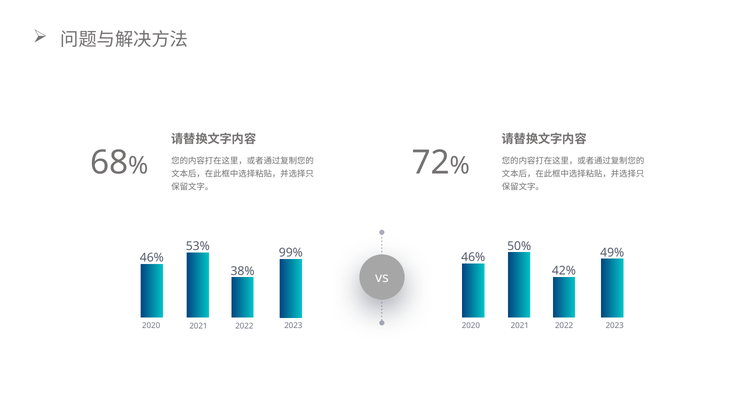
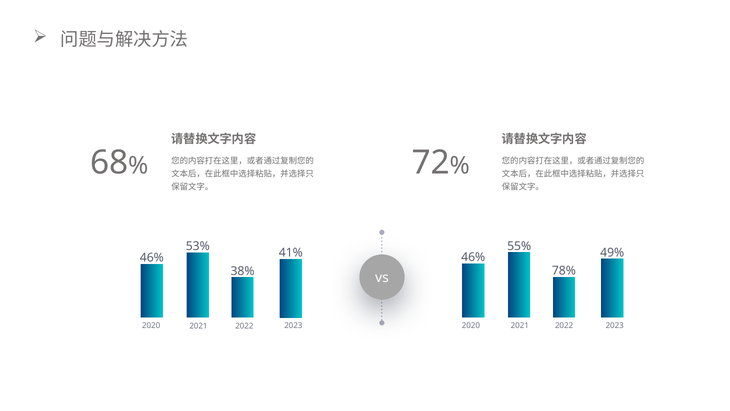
50%: 50% -> 55%
99%: 99% -> 41%
42%: 42% -> 78%
